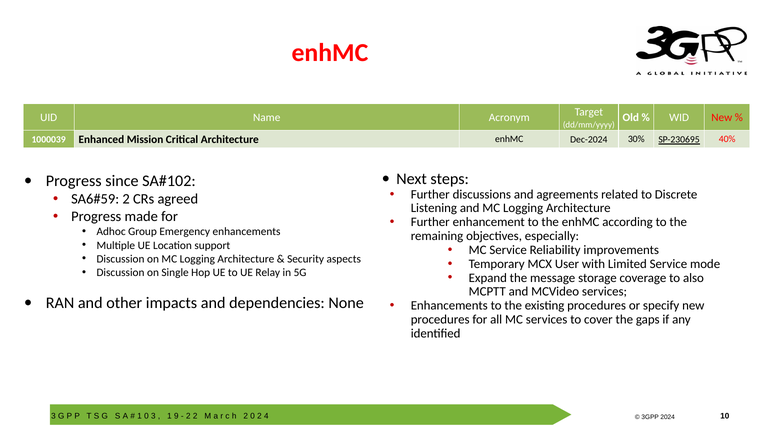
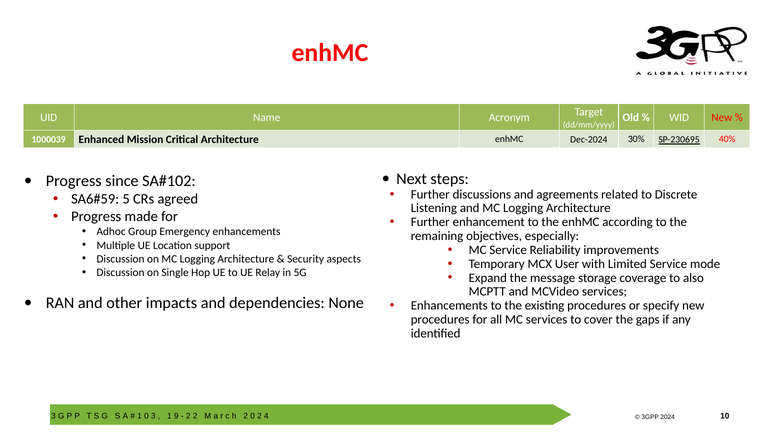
2 at (126, 199): 2 -> 5
